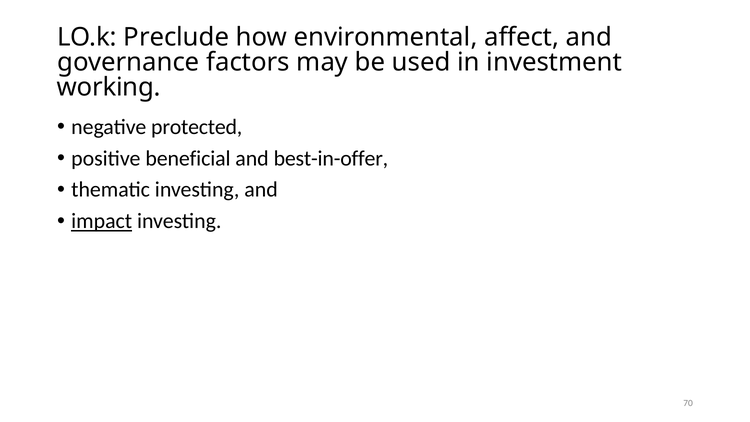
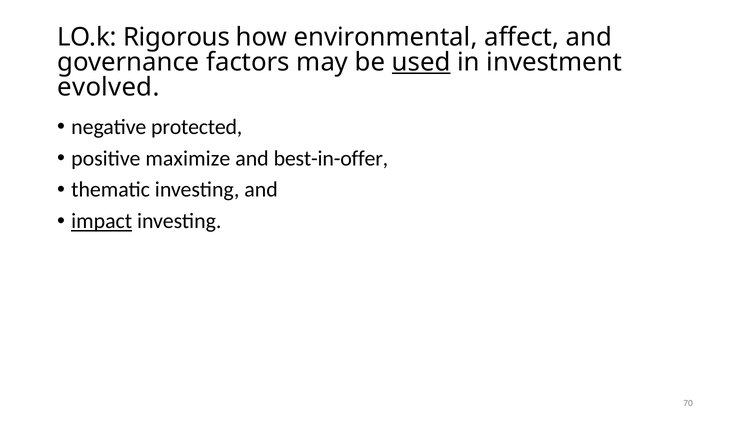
Preclude: Preclude -> Rigorous
used underline: none -> present
working: working -> evolved
beneficial: beneficial -> maximize
